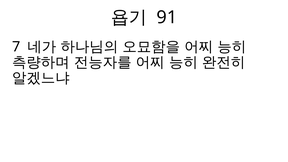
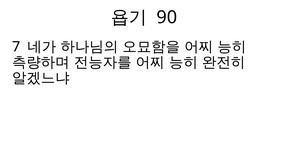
91: 91 -> 90
